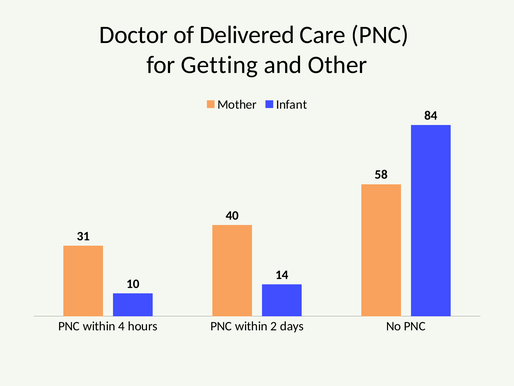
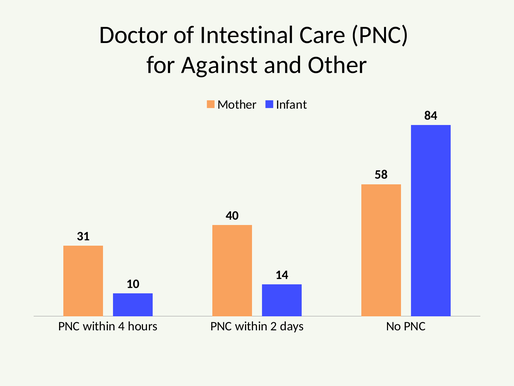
Delivered: Delivered -> Intestinal
Getting: Getting -> Against
